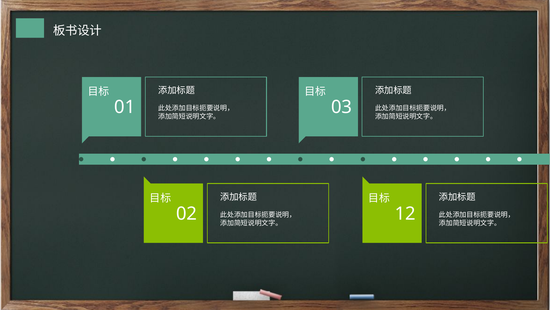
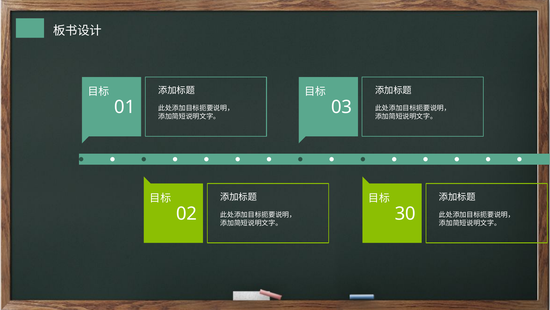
12: 12 -> 30
